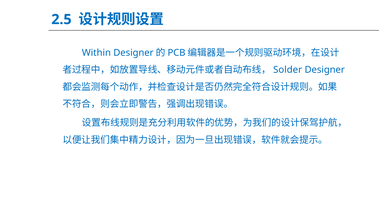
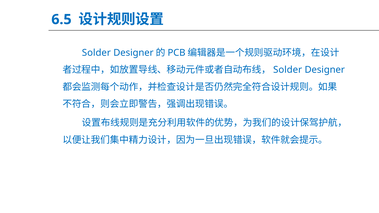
2.5: 2.5 -> 6.5
Within at (96, 53): Within -> Solder
